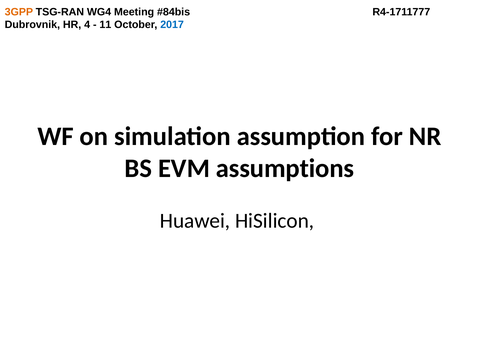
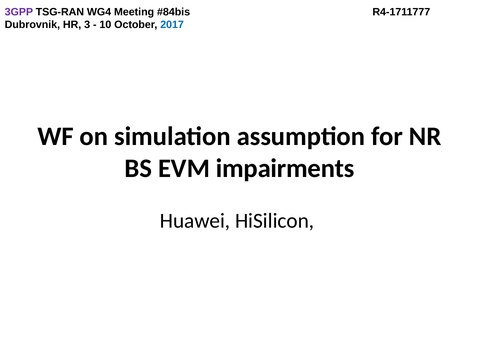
3GPP colour: orange -> purple
4: 4 -> 3
11: 11 -> 10
assumptions: assumptions -> impairments
